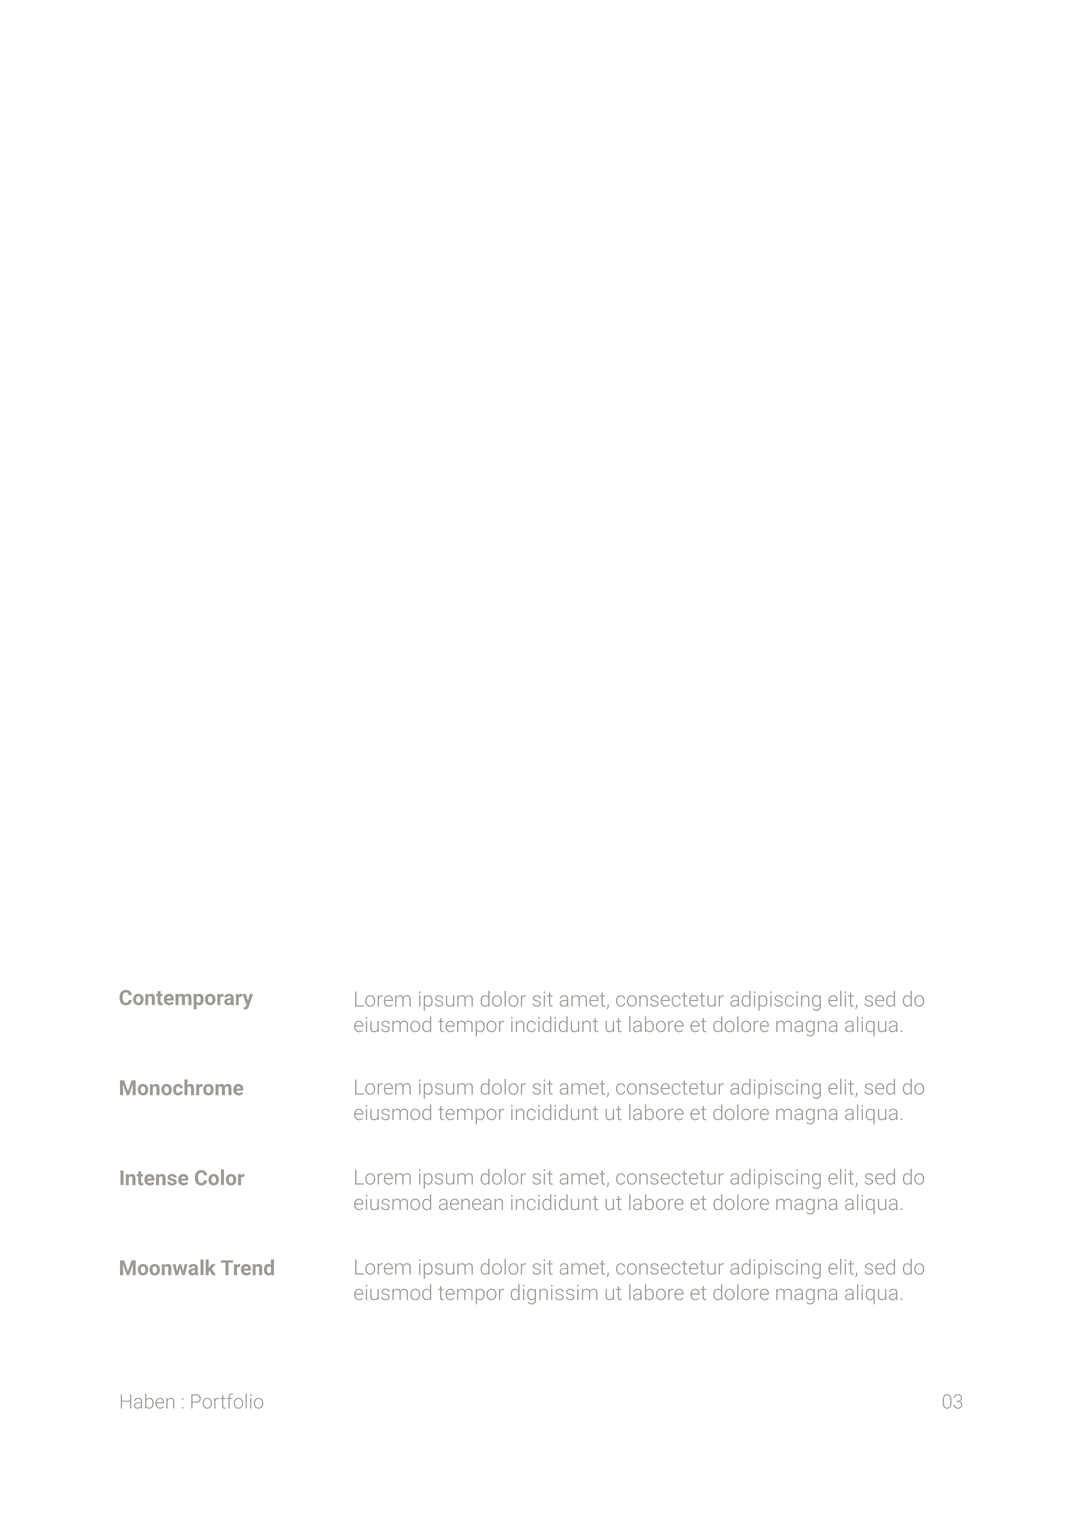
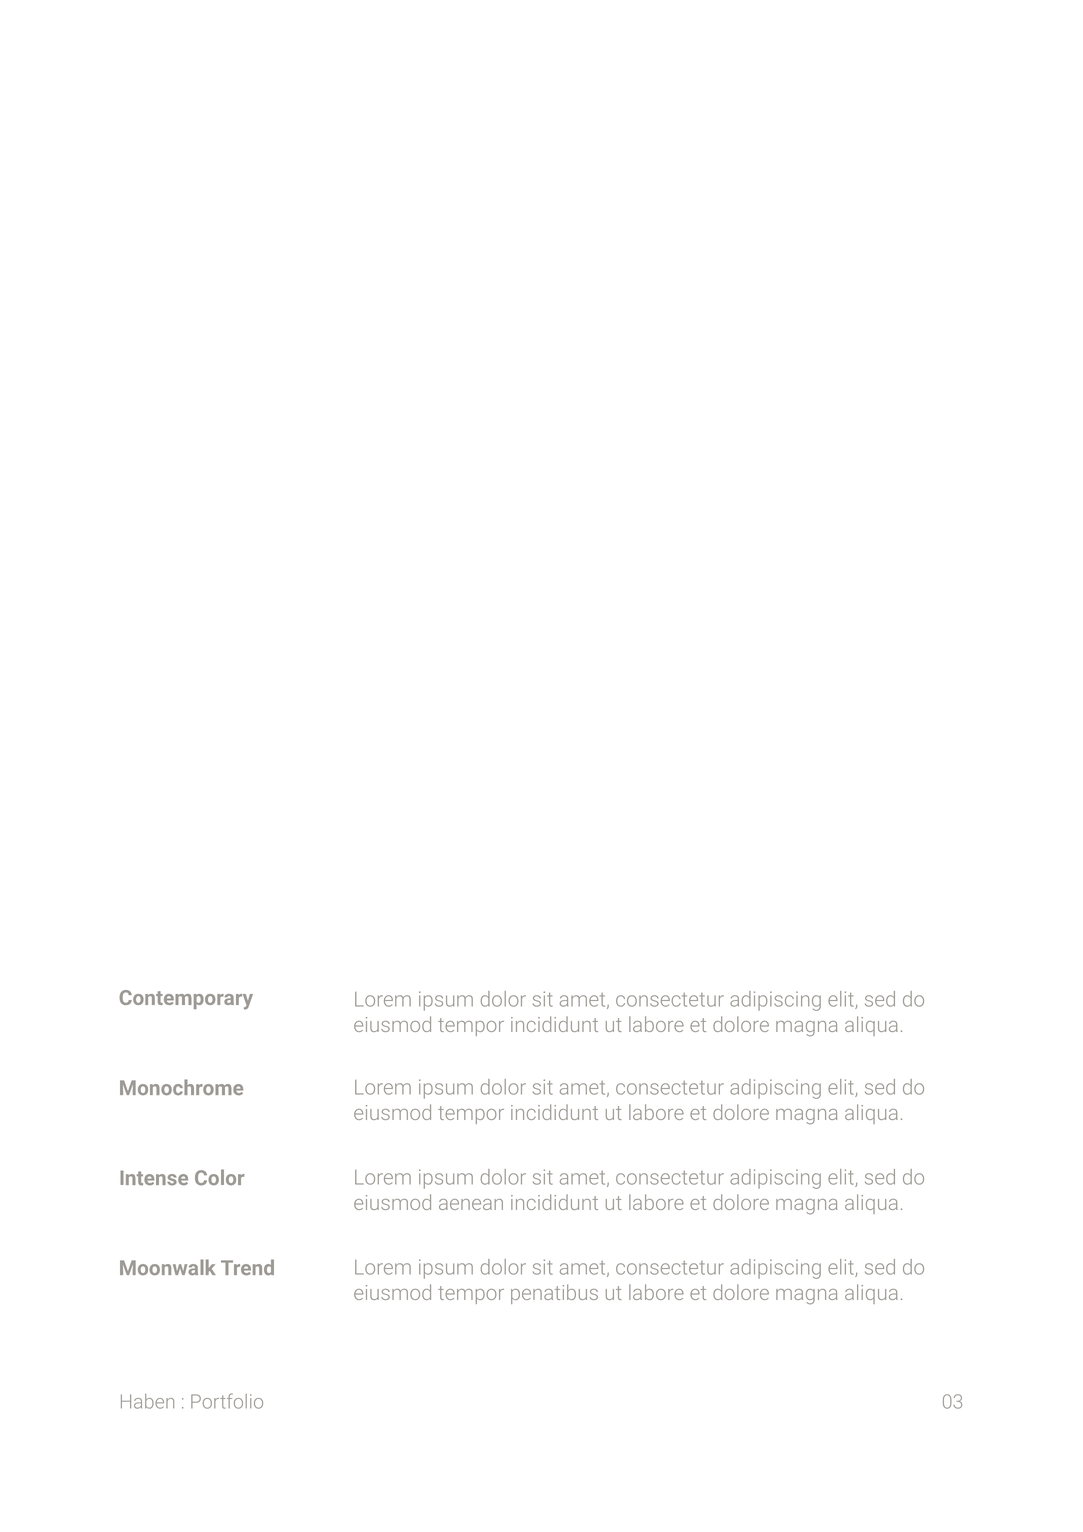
dignissim: dignissim -> penatibus
